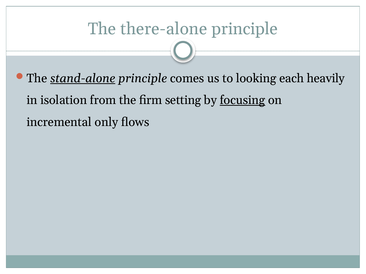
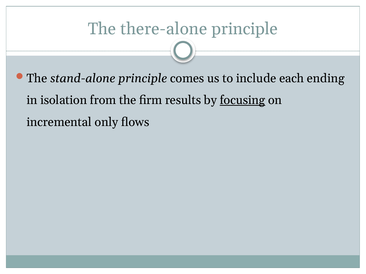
stand-alone underline: present -> none
looking: looking -> include
heavily: heavily -> ending
setting: setting -> results
